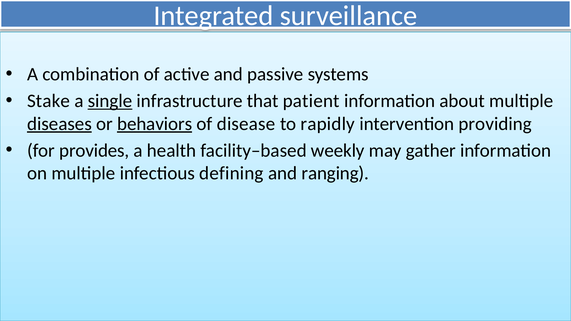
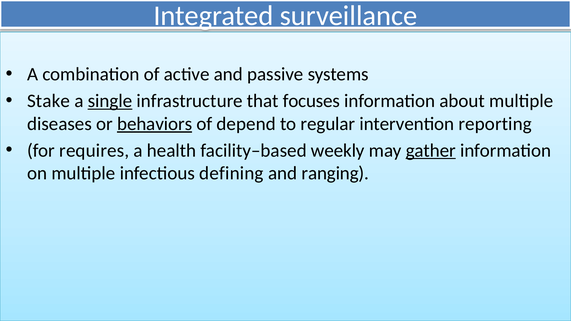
patient: patient -> focuses
diseases underline: present -> none
disease: disease -> depend
rapidly: rapidly -> regular
providing: providing -> reporting
provides: provides -> requires
gather underline: none -> present
